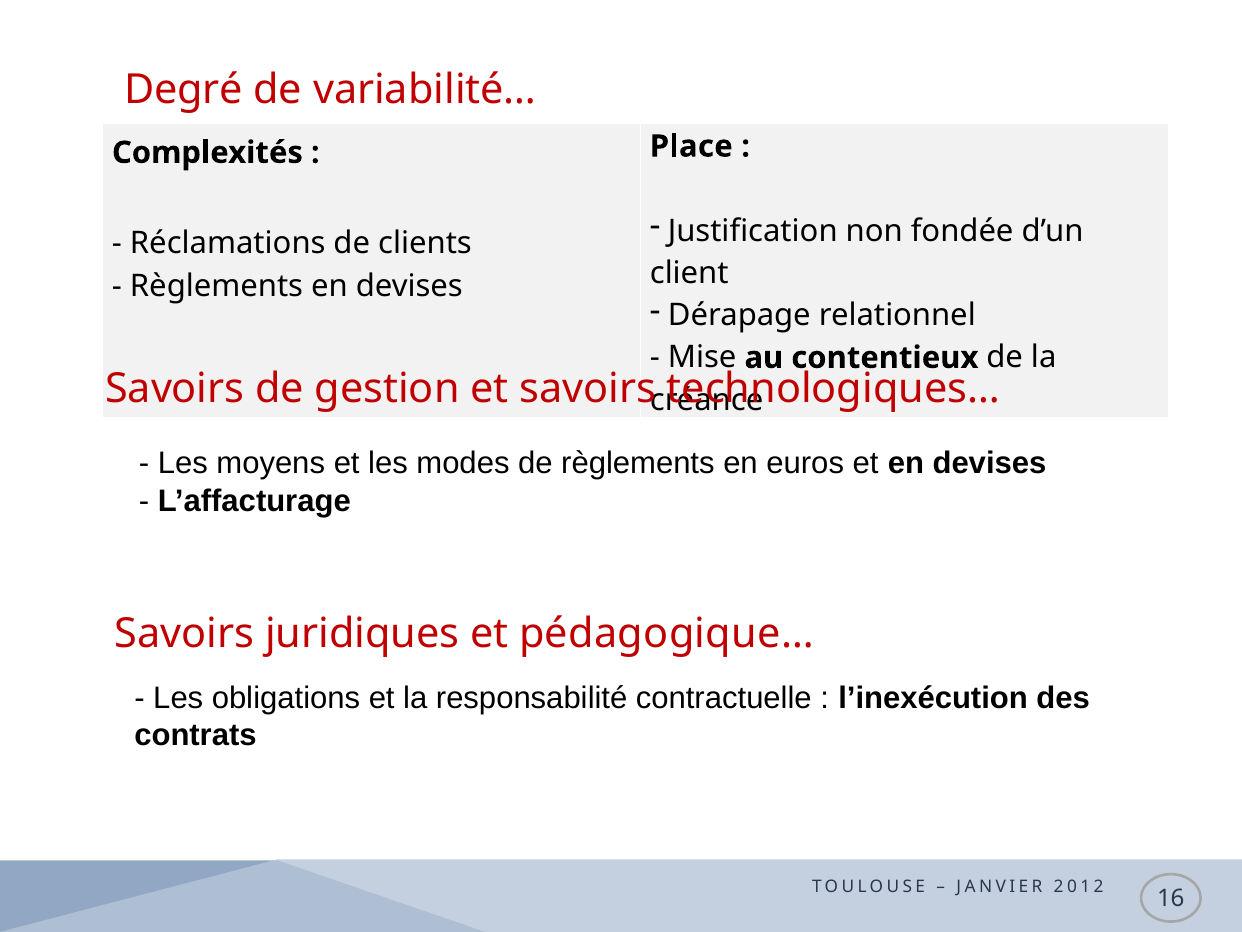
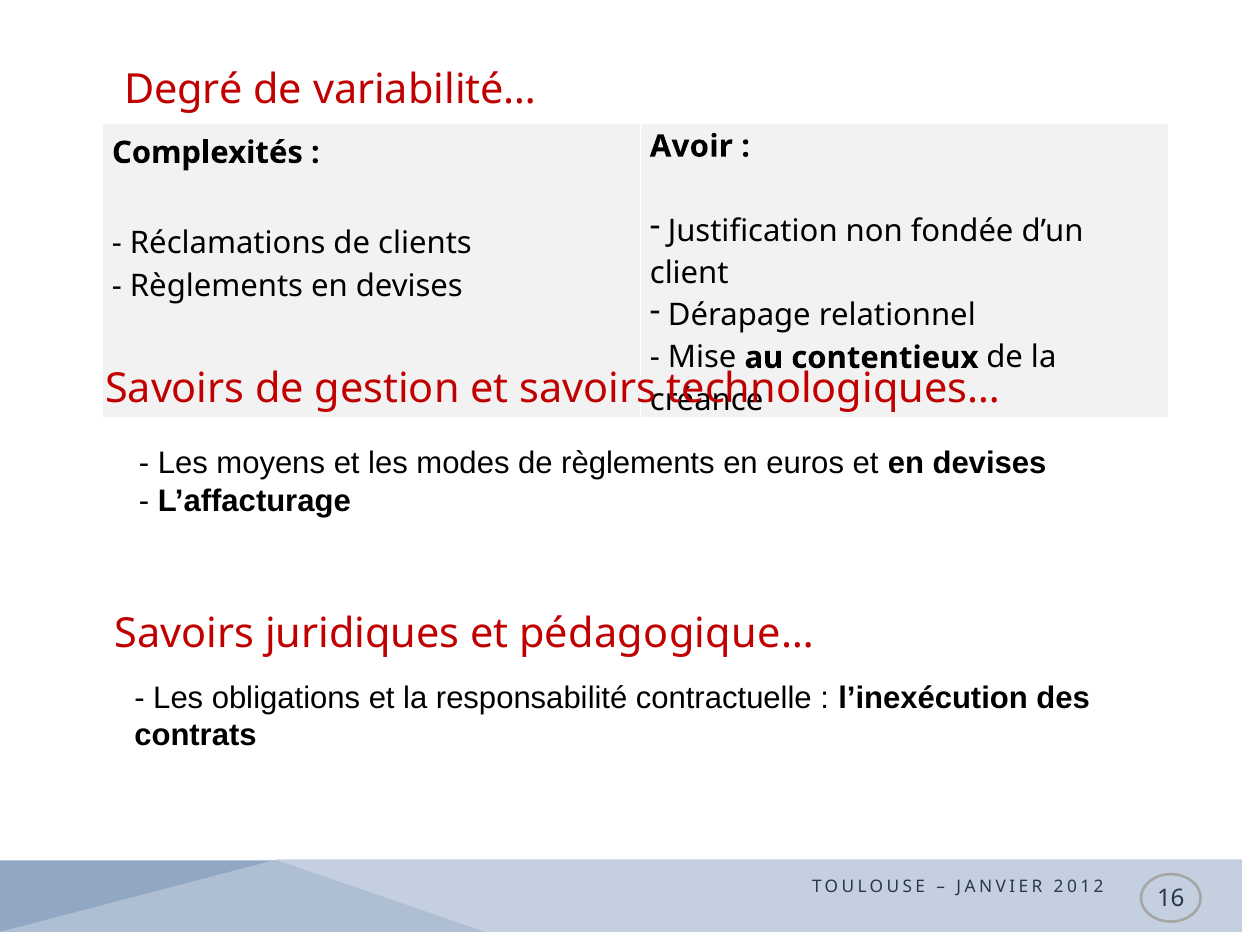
Place: Place -> Avoir
